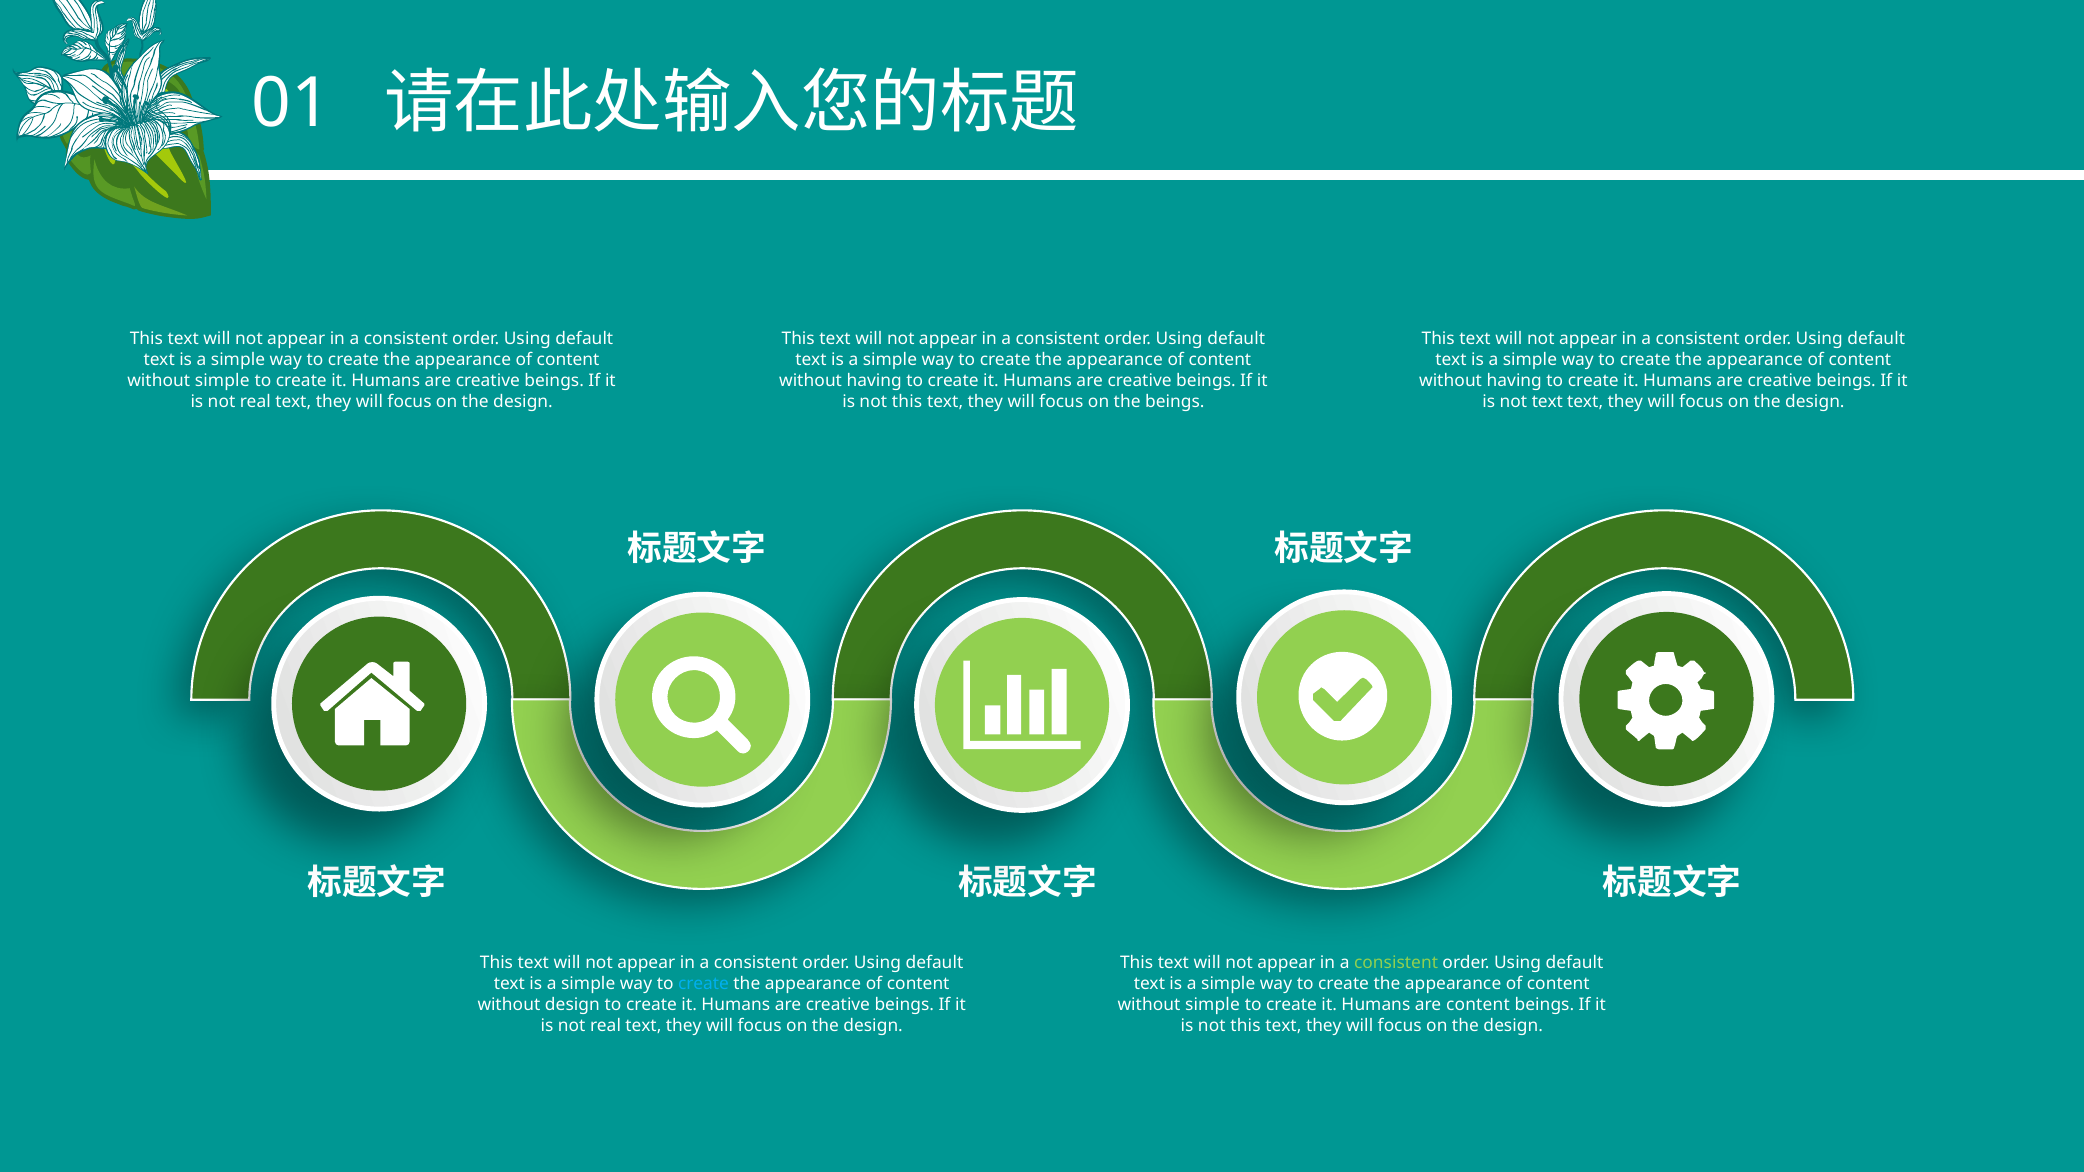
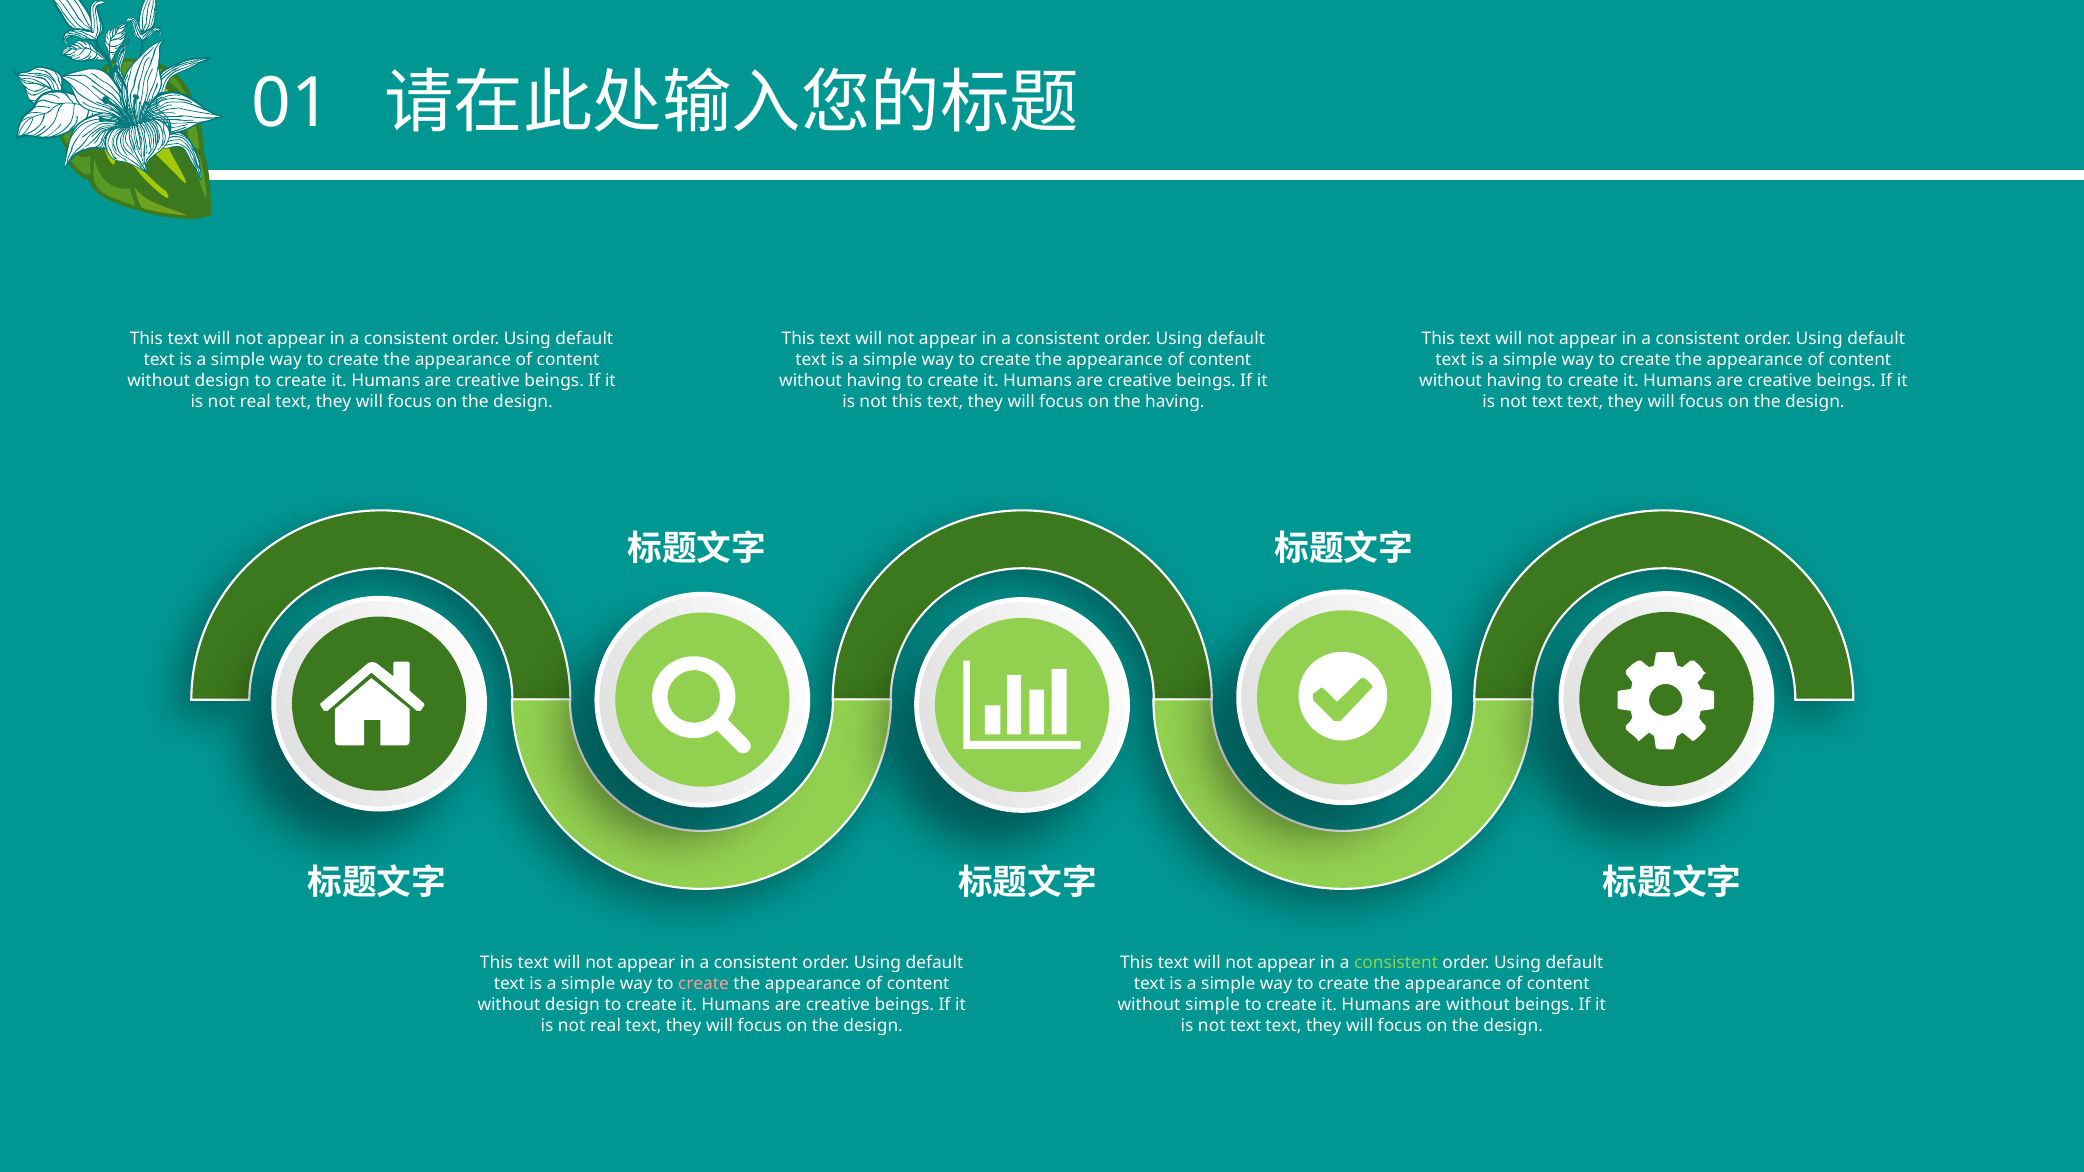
simple at (222, 381): simple -> design
the beings: beings -> having
create at (704, 984) colour: light blue -> pink
are content: content -> without
this at (1246, 1026): this -> text
